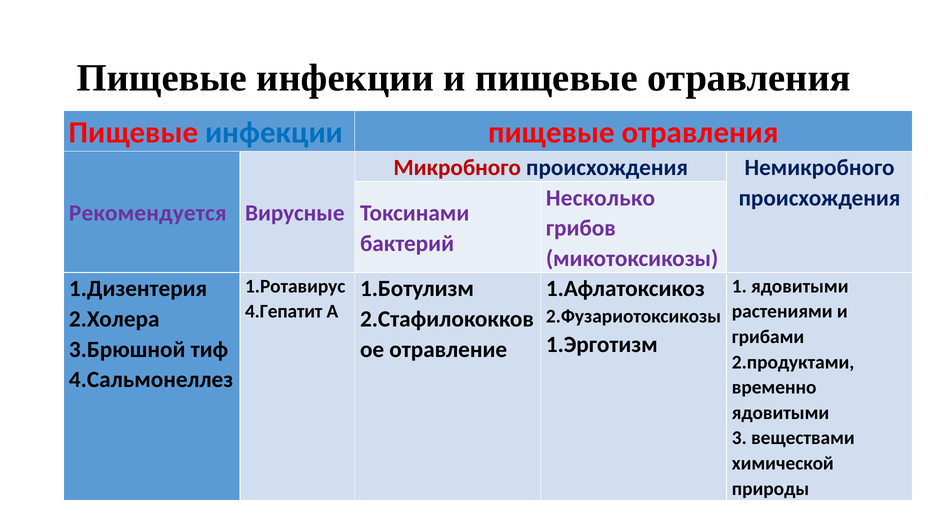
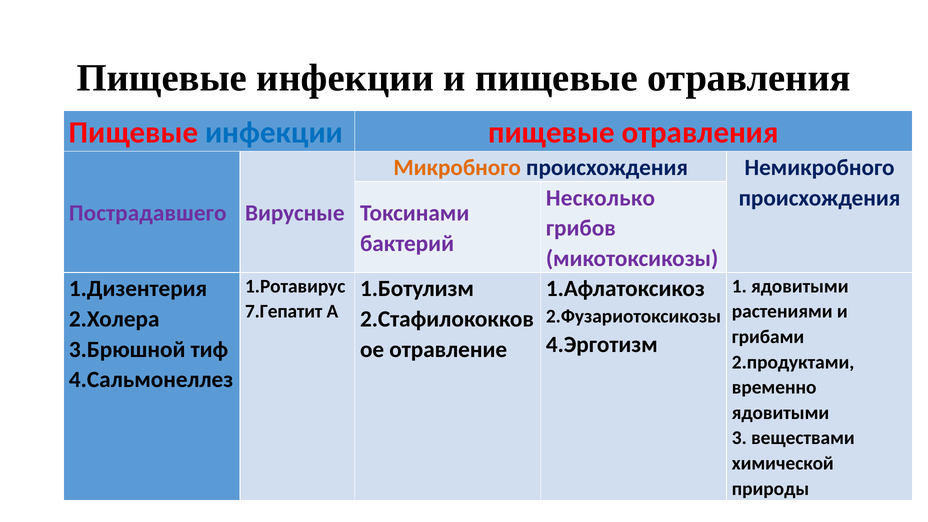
Микробного colour: red -> orange
Рекомендуется: Рекомендуется -> Пострадавшего
4.Гепатит: 4.Гепатит -> 7.Гепатит
1.Эрготизм: 1.Эрготизм -> 4.Эрготизм
